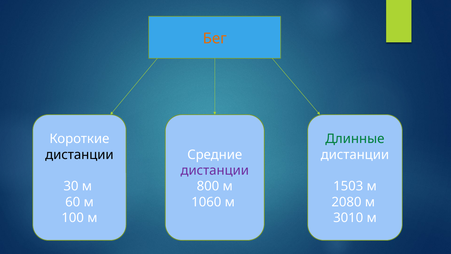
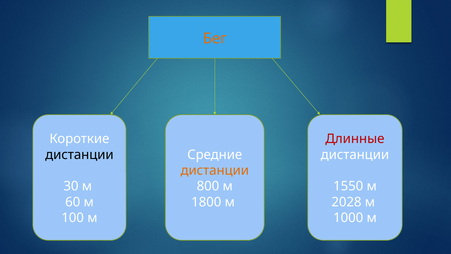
Длинные colour: green -> red
дистанции at (215, 170) colour: purple -> orange
1503: 1503 -> 1550
1060: 1060 -> 1800
2080: 2080 -> 2028
3010: 3010 -> 1000
